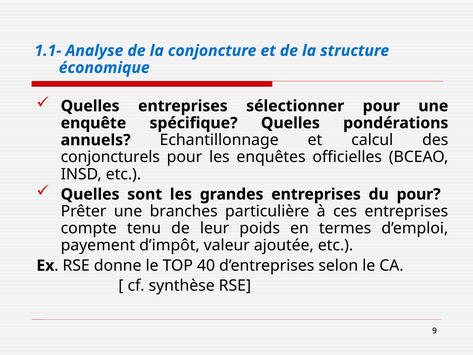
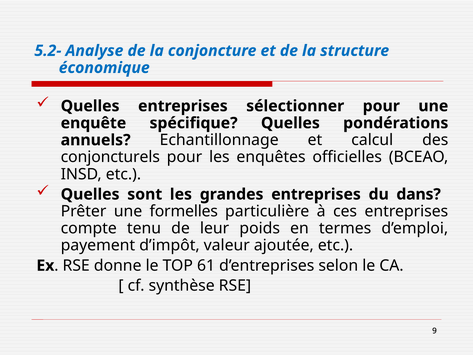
1.1-: 1.1- -> 5.2-
du pour: pour -> dans
branches: branches -> formelles
40: 40 -> 61
